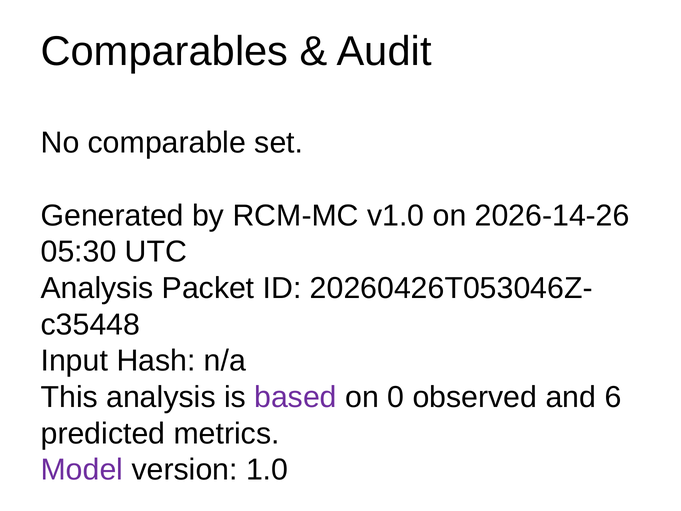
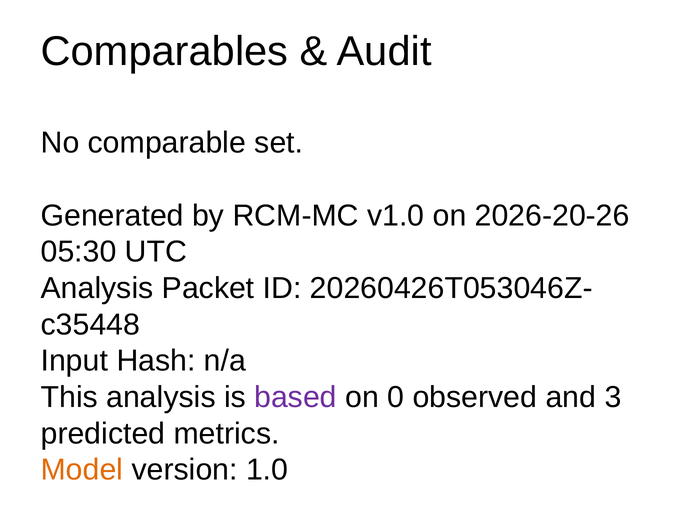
2026-14-26: 2026-14-26 -> 2026-20-26
6: 6 -> 3
Model colour: purple -> orange
